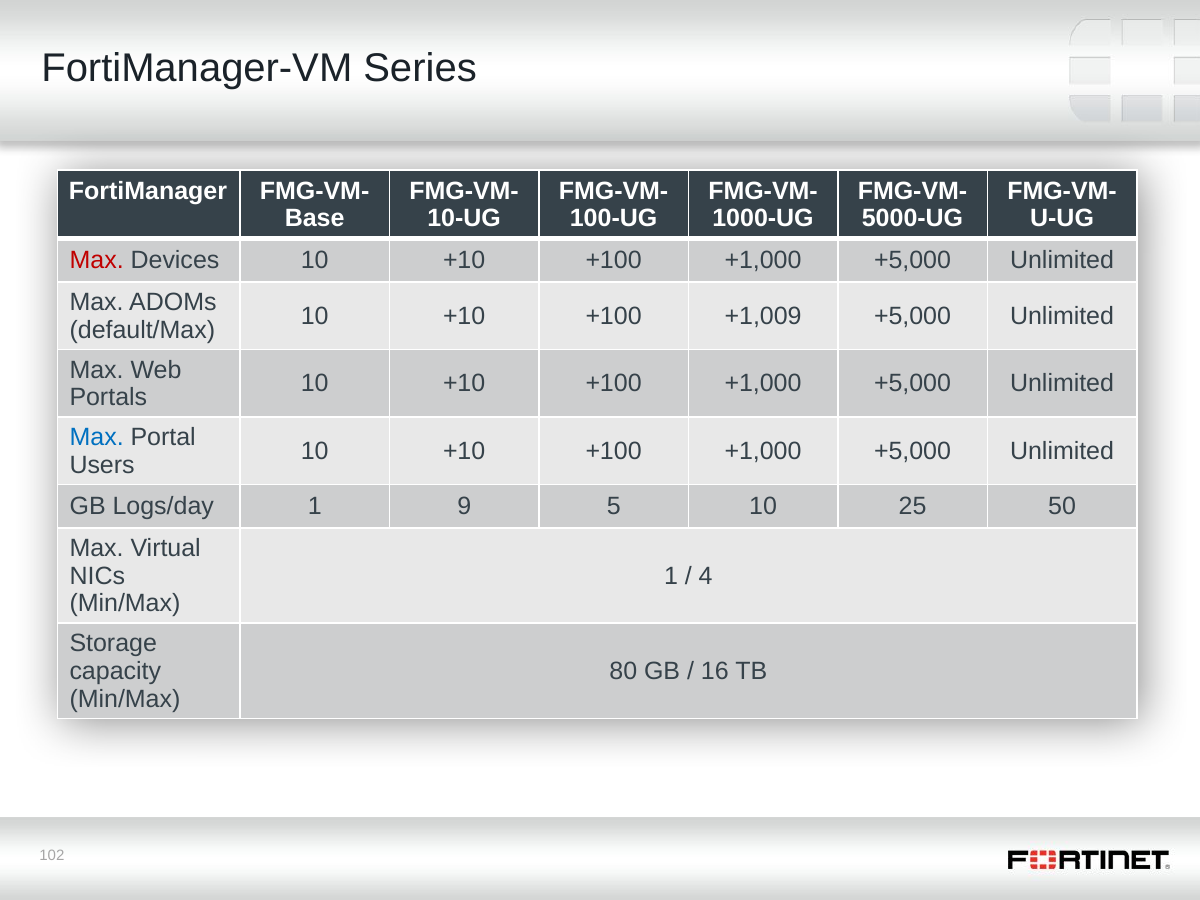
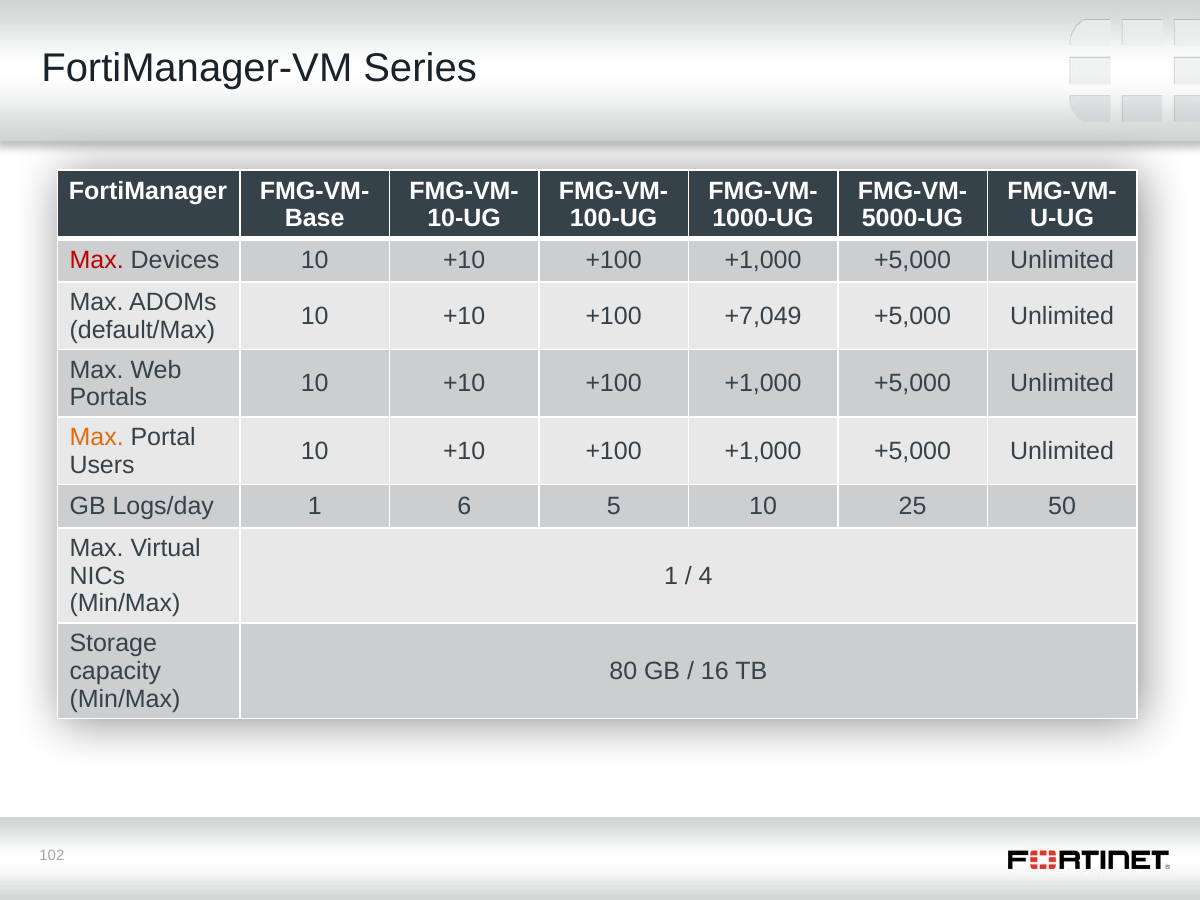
+1,009: +1,009 -> +7,049
Max at (97, 437) colour: blue -> orange
9: 9 -> 6
